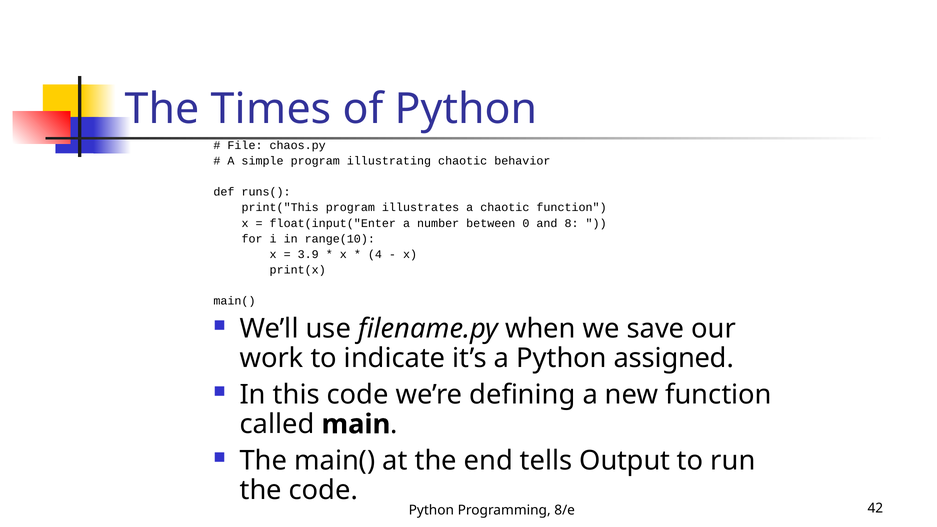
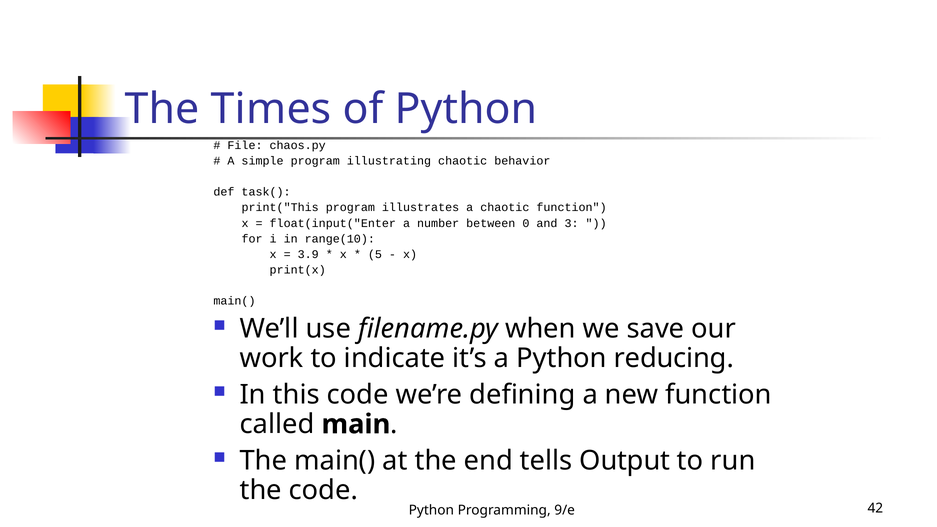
runs(: runs( -> task(
8: 8 -> 3
4: 4 -> 5
assigned: assigned -> reducing
8/e: 8/e -> 9/e
